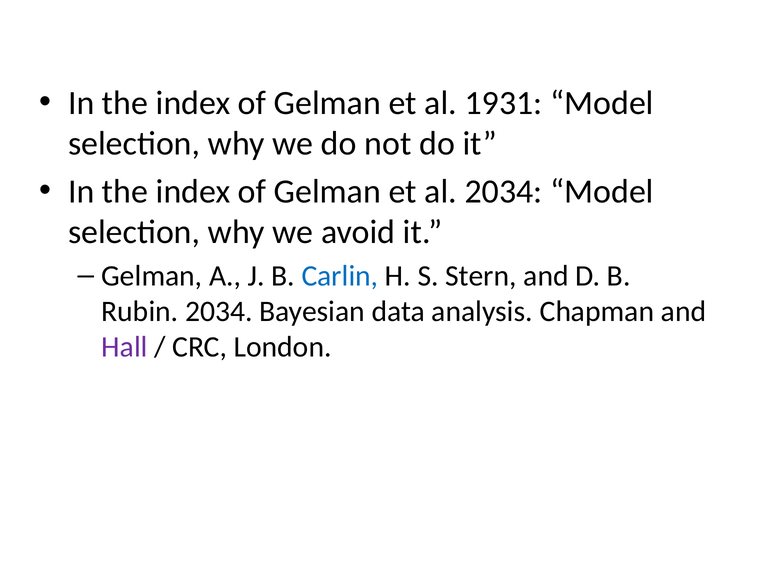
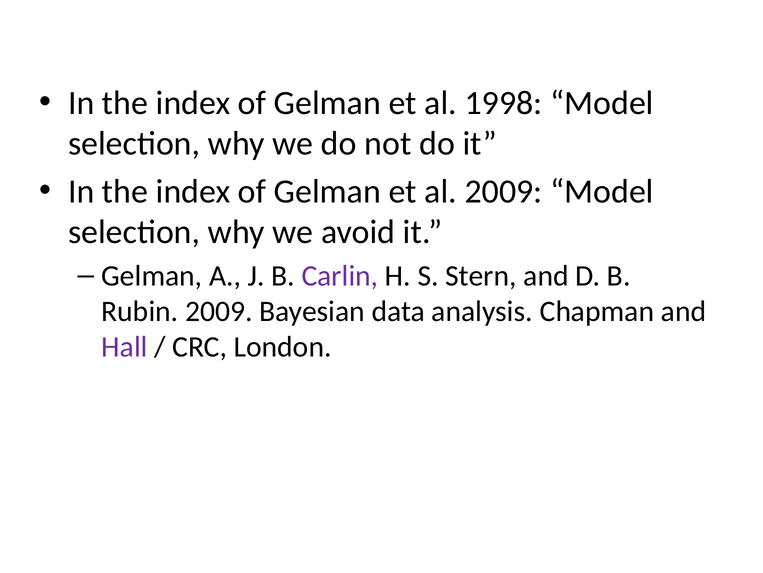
1931: 1931 -> 1998
al 2034: 2034 -> 2009
Carlin colour: blue -> purple
Rubin 2034: 2034 -> 2009
